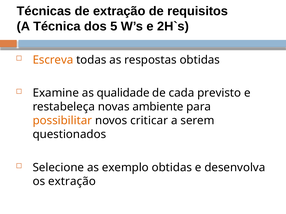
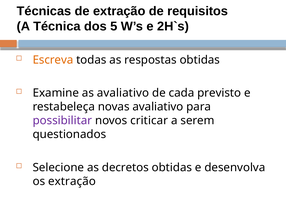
as qualidade: qualidade -> avaliativo
novas ambiente: ambiente -> avaliativo
possibilitar colour: orange -> purple
exemplo: exemplo -> decretos
